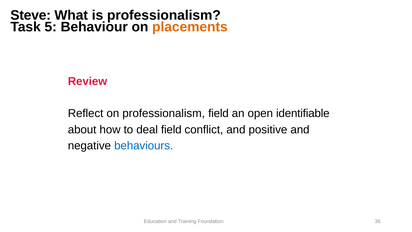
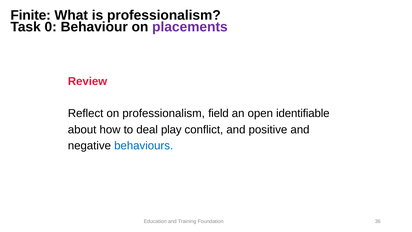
Steve: Steve -> Finite
5: 5 -> 0
placements colour: orange -> purple
deal field: field -> play
